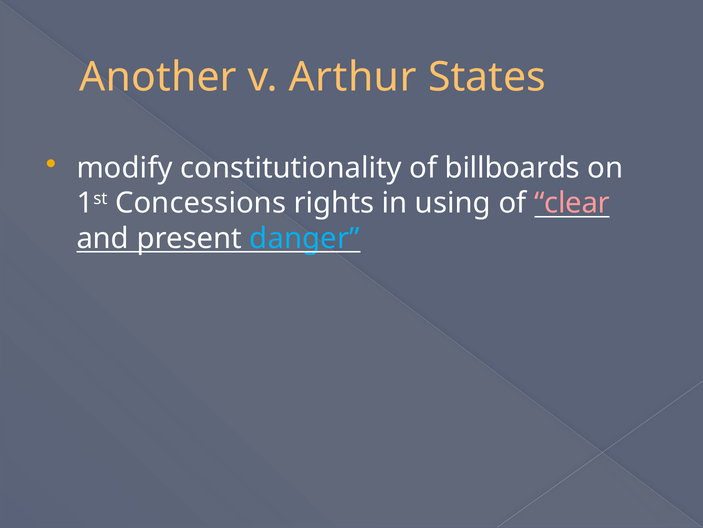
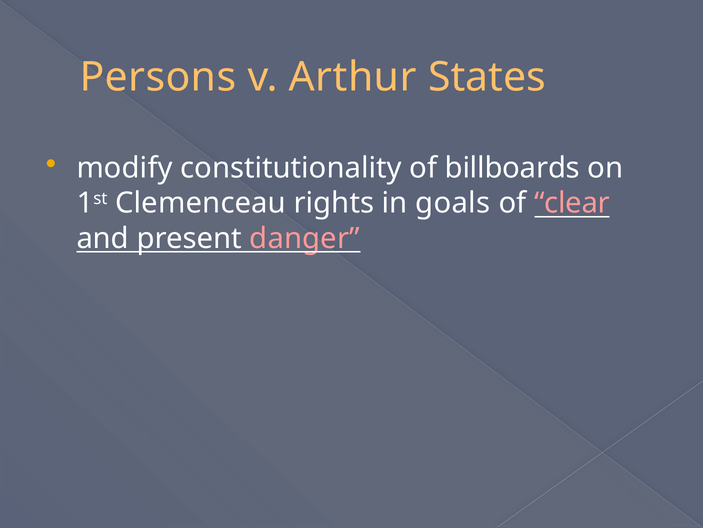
Another: Another -> Persons
Concessions: Concessions -> Clemenceau
using: using -> goals
danger colour: light blue -> pink
